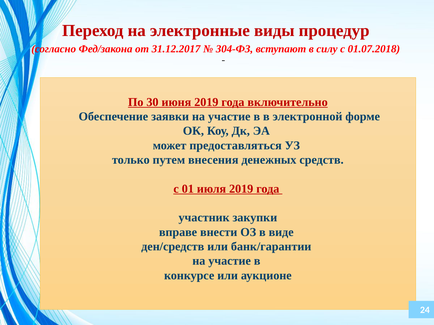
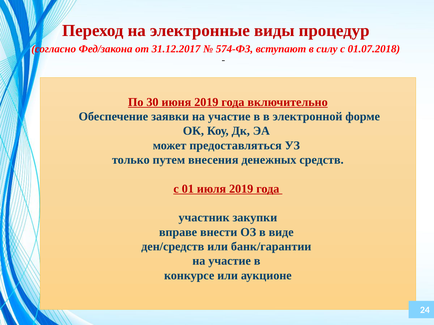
304-ФЗ: 304-ФЗ -> 574-ФЗ
